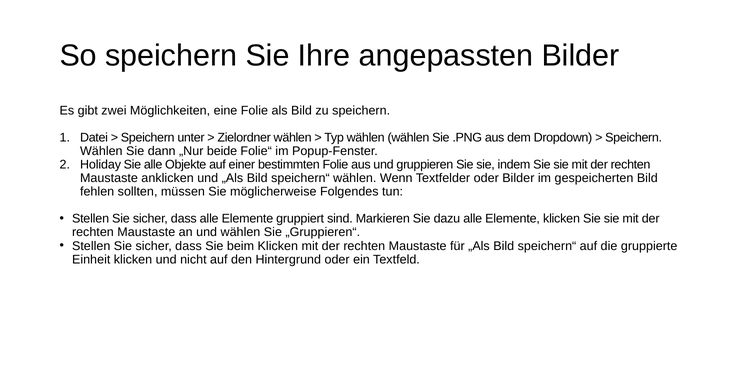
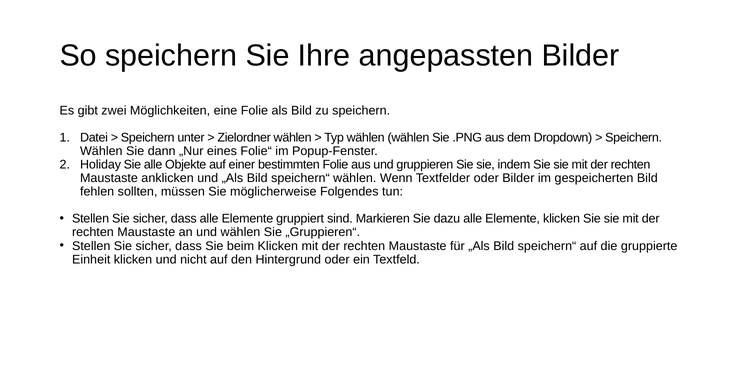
beide: beide -> eines
